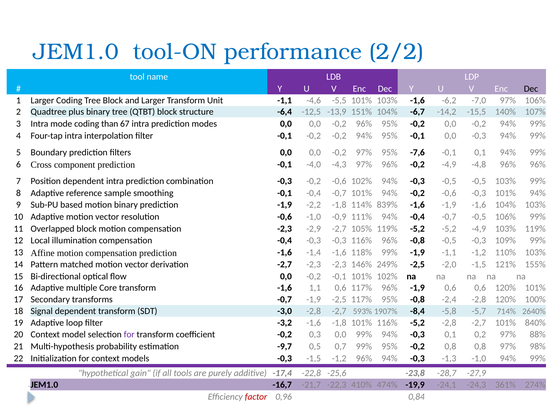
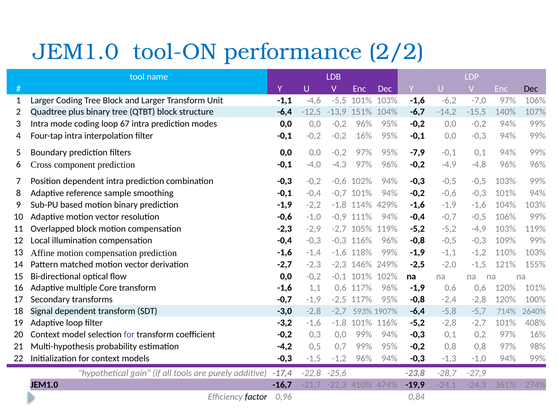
coding than: than -> loop
-0,2 -0,2 94%: 94% -> 16%
-7,6: -7,6 -> -7,9
839%: 839% -> 429%
1907% -8,4: -8,4 -> -6,4
840%: 840% -> 408%
97% 88%: 88% -> 16%
-9,7: -9,7 -> -4,2
factor colour: red -> black
